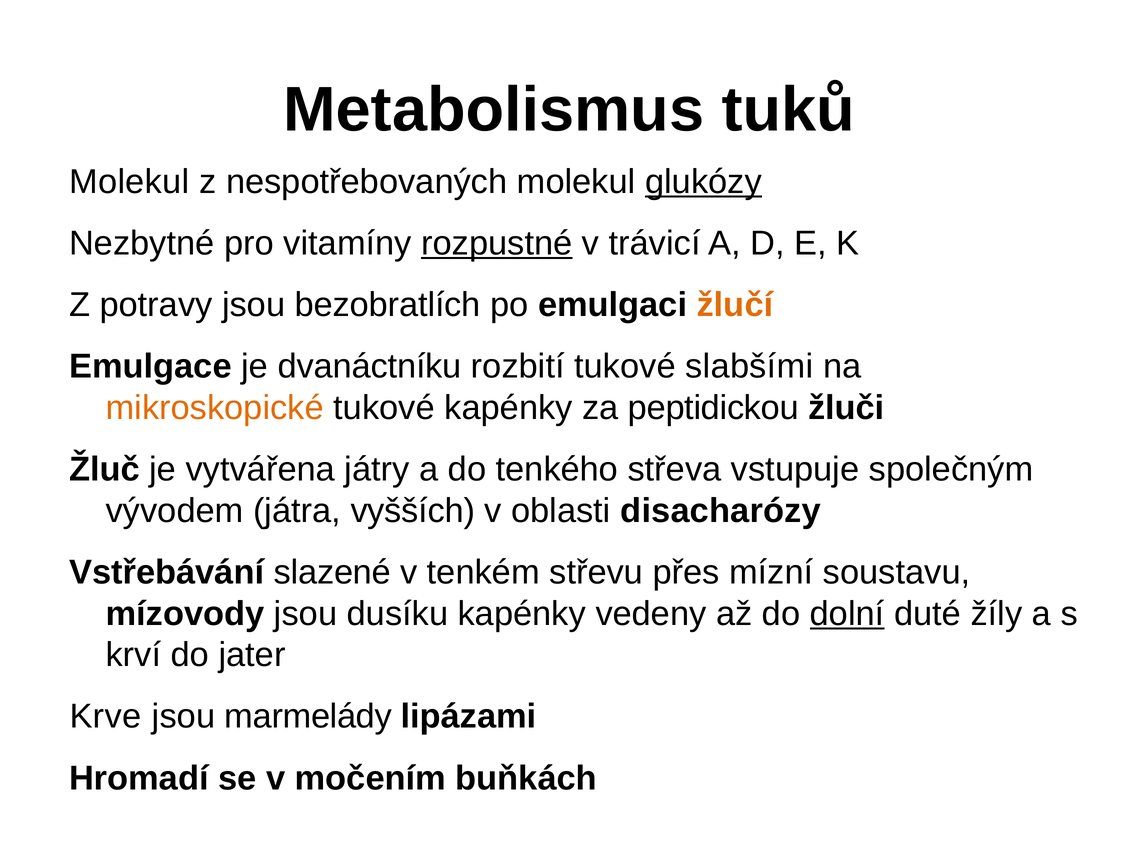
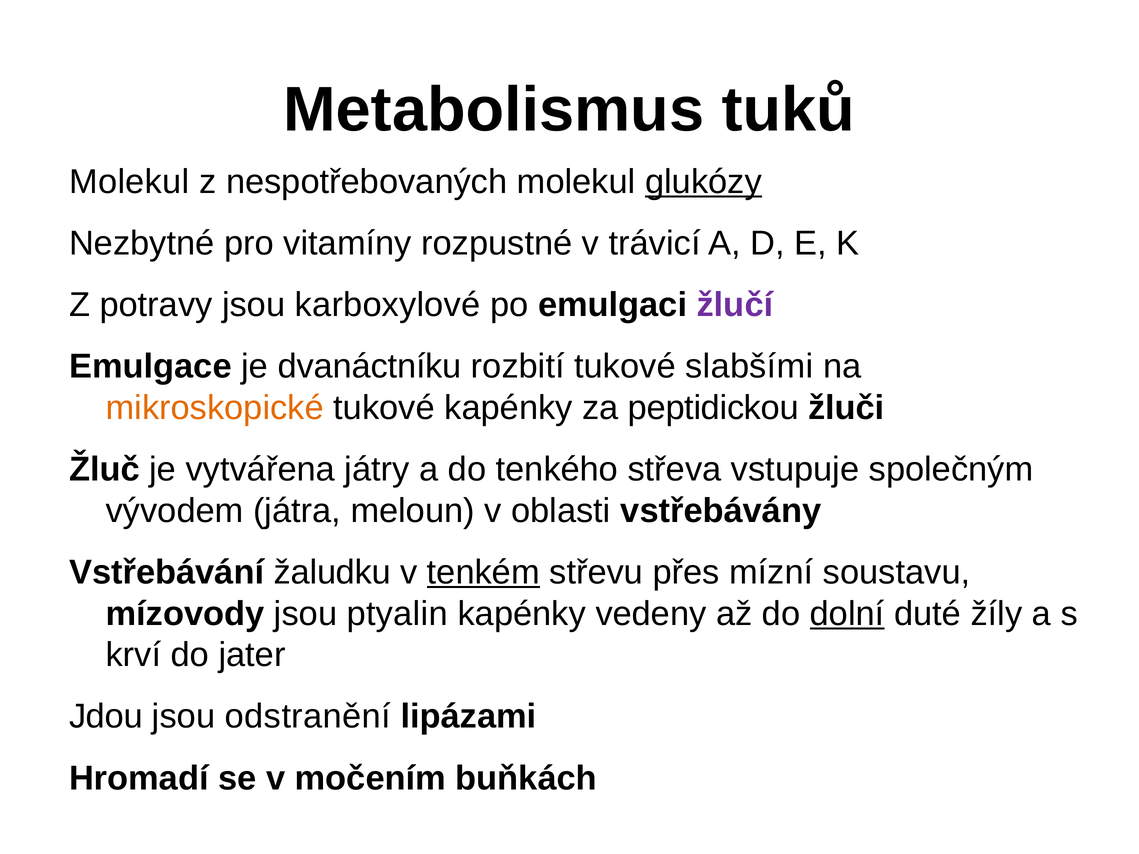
rozpustné underline: present -> none
bezobratlích: bezobratlích -> karboxylové
žlučí colour: orange -> purple
vyšších: vyšších -> meloun
disacharózy: disacharózy -> vstřebávány
slazené: slazené -> žaludku
tenkém underline: none -> present
dusíku: dusíku -> ptyalin
Krve: Krve -> Jdou
marmelády: marmelády -> odstranění
